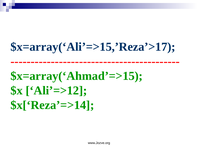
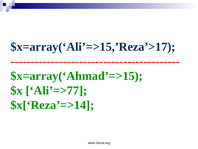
Ali’=>12: Ali’=>12 -> Ali’=>77
